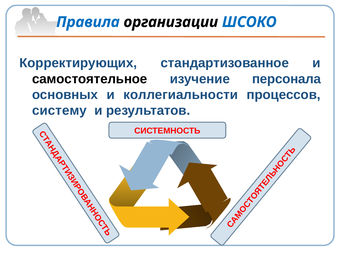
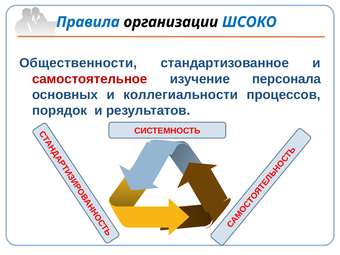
Корректирующих: Корректирующих -> Общественности
самостоятельное colour: black -> red
систему: систему -> порядок
